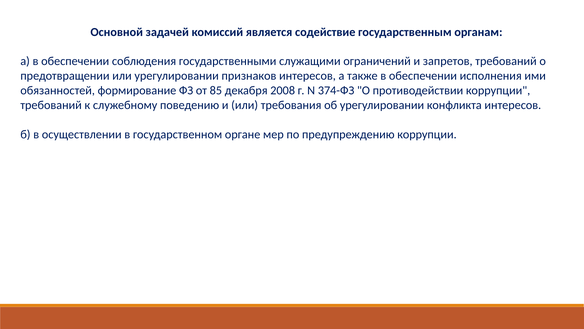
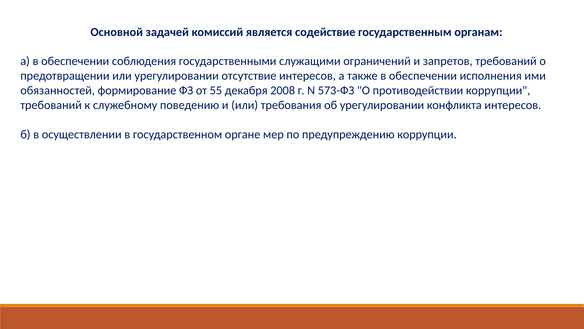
признаков: признаков -> отсутствие
85: 85 -> 55
374-ФЗ: 374-ФЗ -> 573-ФЗ
